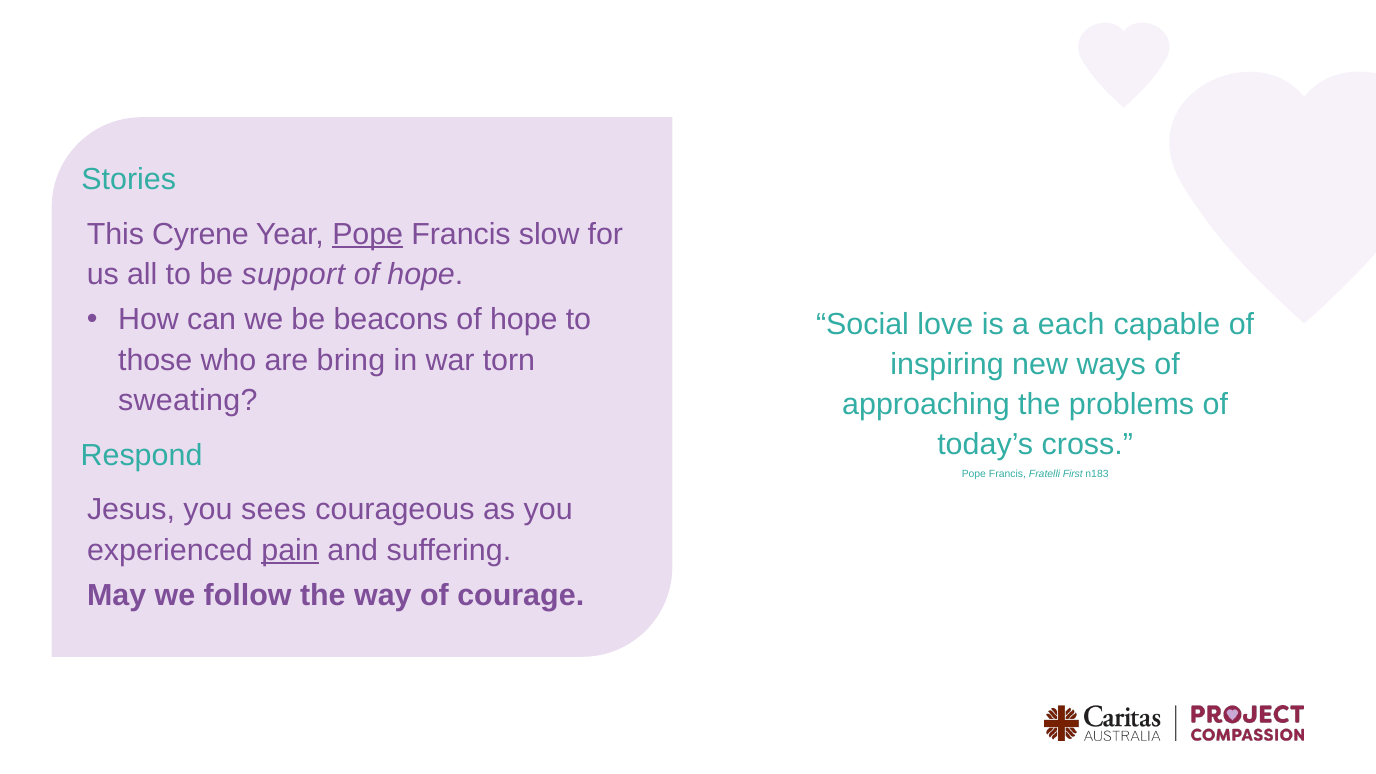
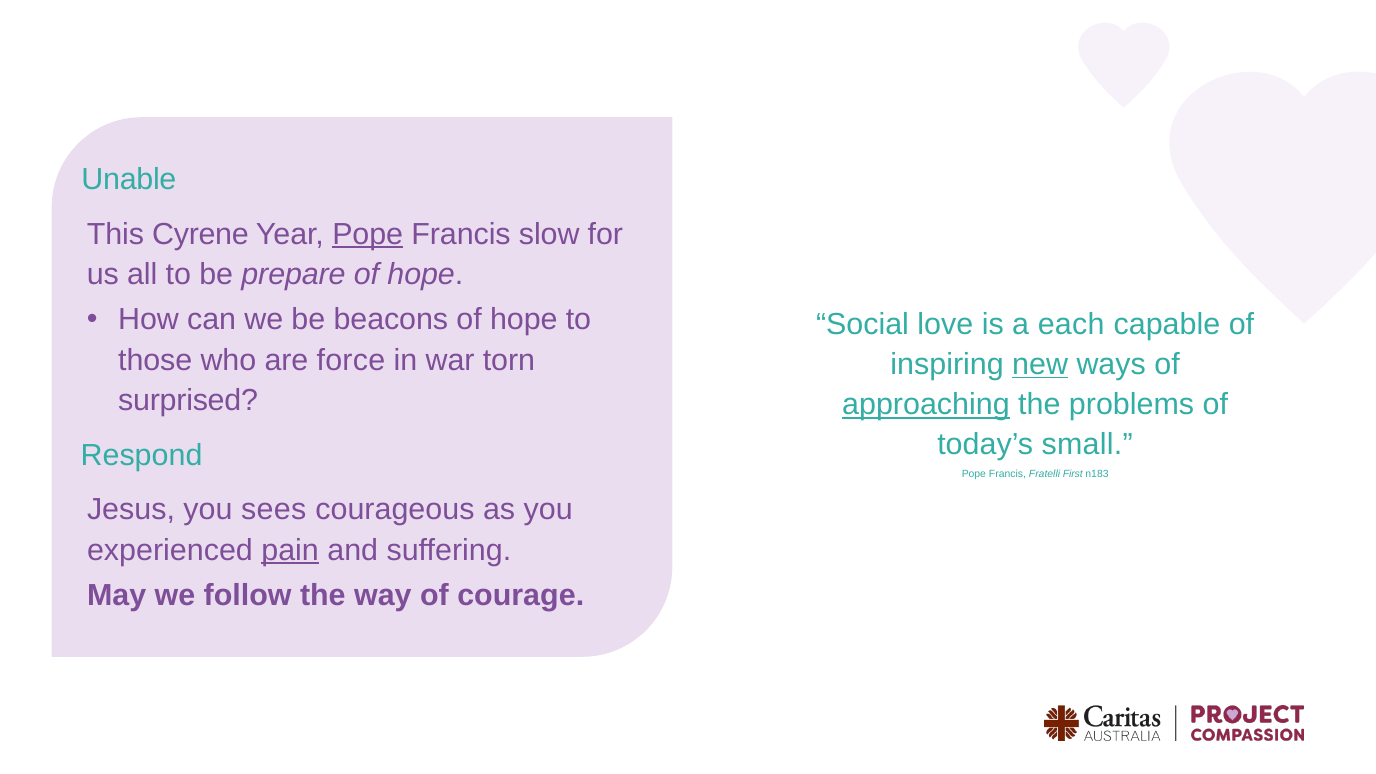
Stories: Stories -> Unable
support: support -> prepare
bring: bring -> force
new underline: none -> present
sweating: sweating -> surprised
approaching underline: none -> present
cross: cross -> small
